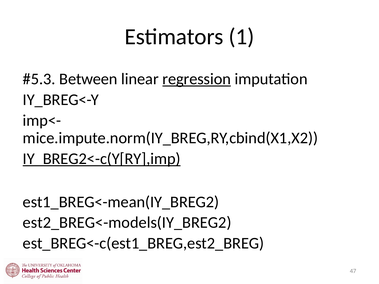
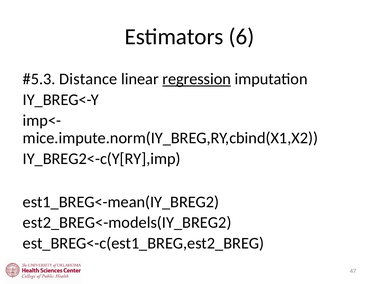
1: 1 -> 6
Between: Between -> Distance
IY_BREG2<-c(Y[RY],imp underline: present -> none
